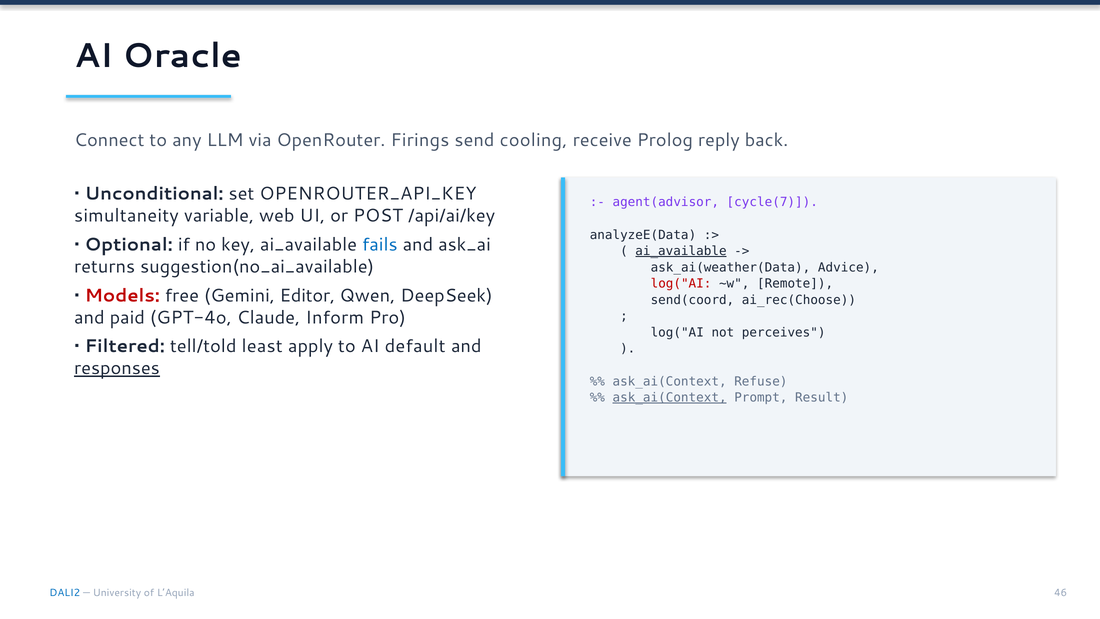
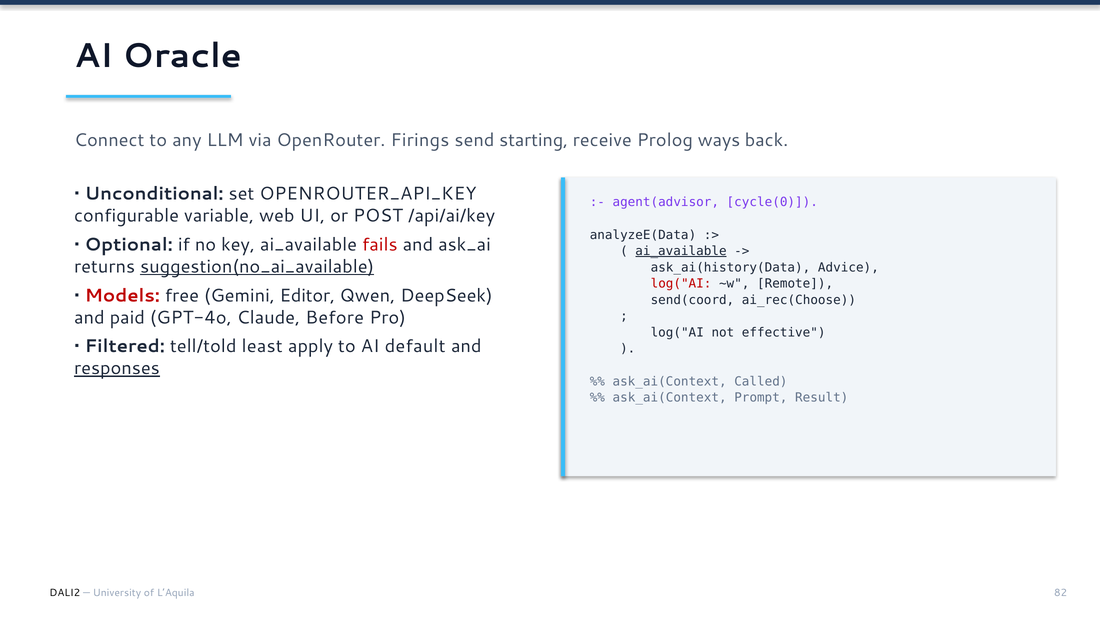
cooling: cooling -> starting
reply: reply -> ways
cycle(7: cycle(7 -> cycle(0
simultaneity: simultaneity -> configurable
fails colour: blue -> red
suggestion(no_ai_available underline: none -> present
ask_ai(weather(Data: ask_ai(weather(Data -> ask_ai(history(Data
Inform: Inform -> Before
perceives: perceives -> effective
Refuse: Refuse -> Called
ask_ai(Context at (670, 398) underline: present -> none
DALI2 colour: blue -> black
46: 46 -> 82
